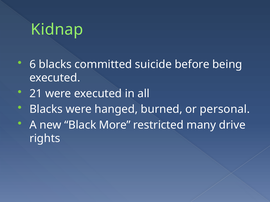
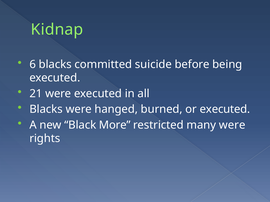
or personal: personal -> executed
many drive: drive -> were
